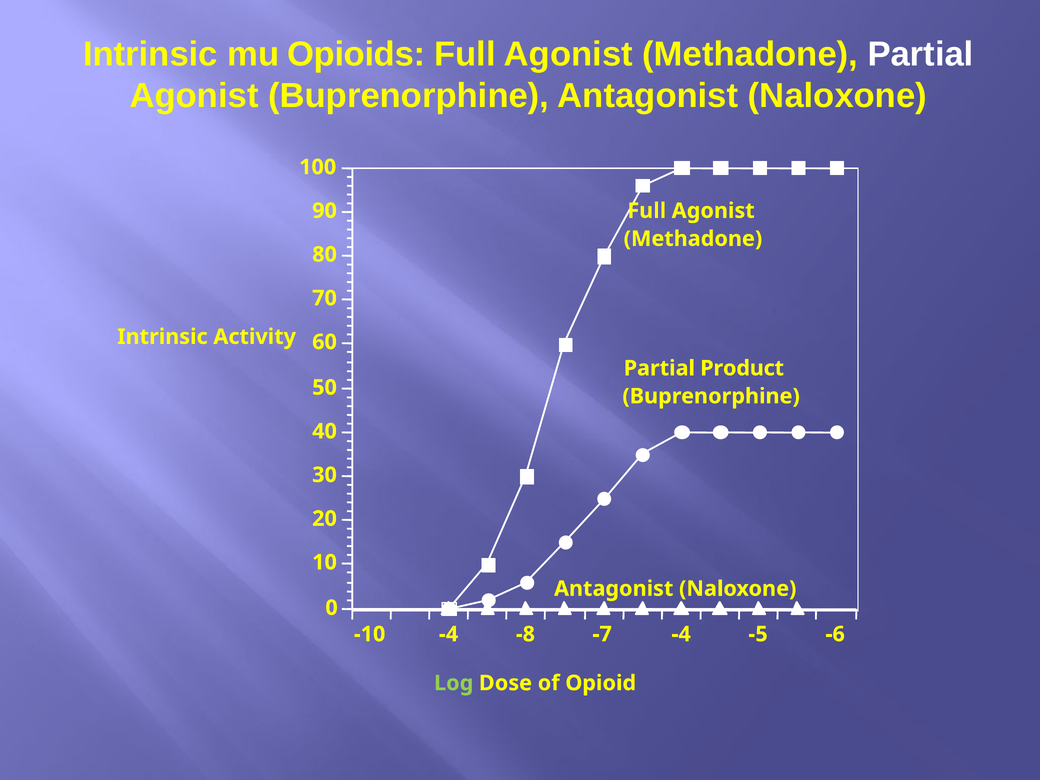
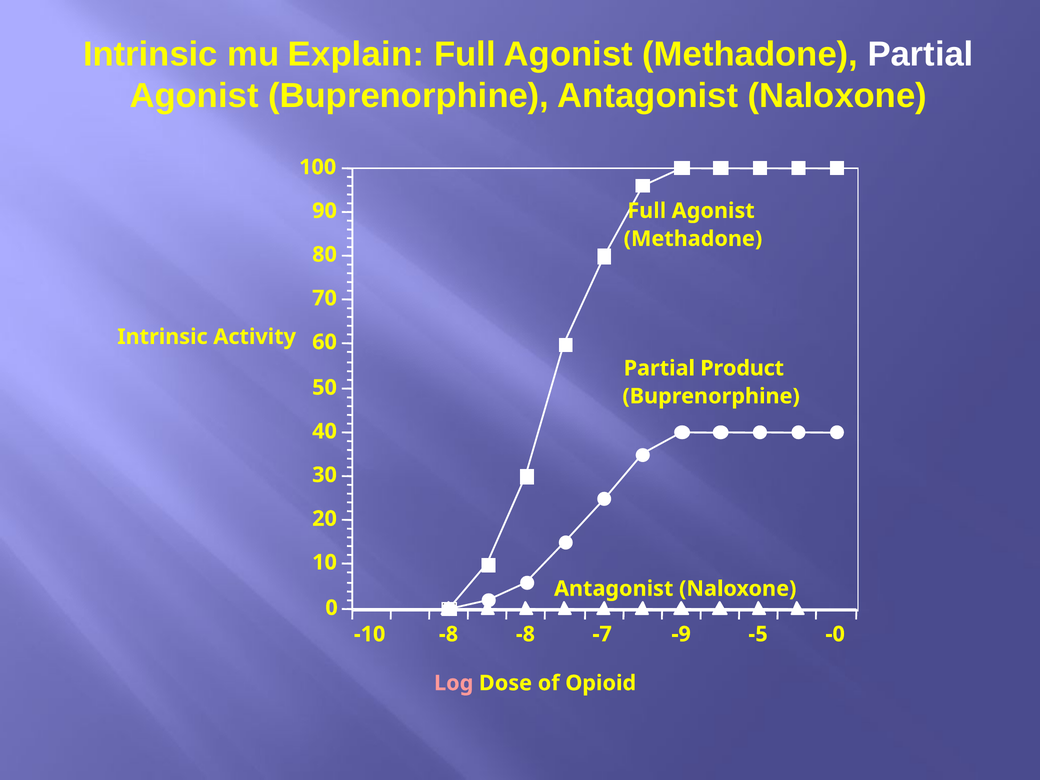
Opioids: Opioids -> Explain
-10 -4: -4 -> -8
-7 -4: -4 -> -9
-6: -6 -> -0
Log colour: light green -> pink
